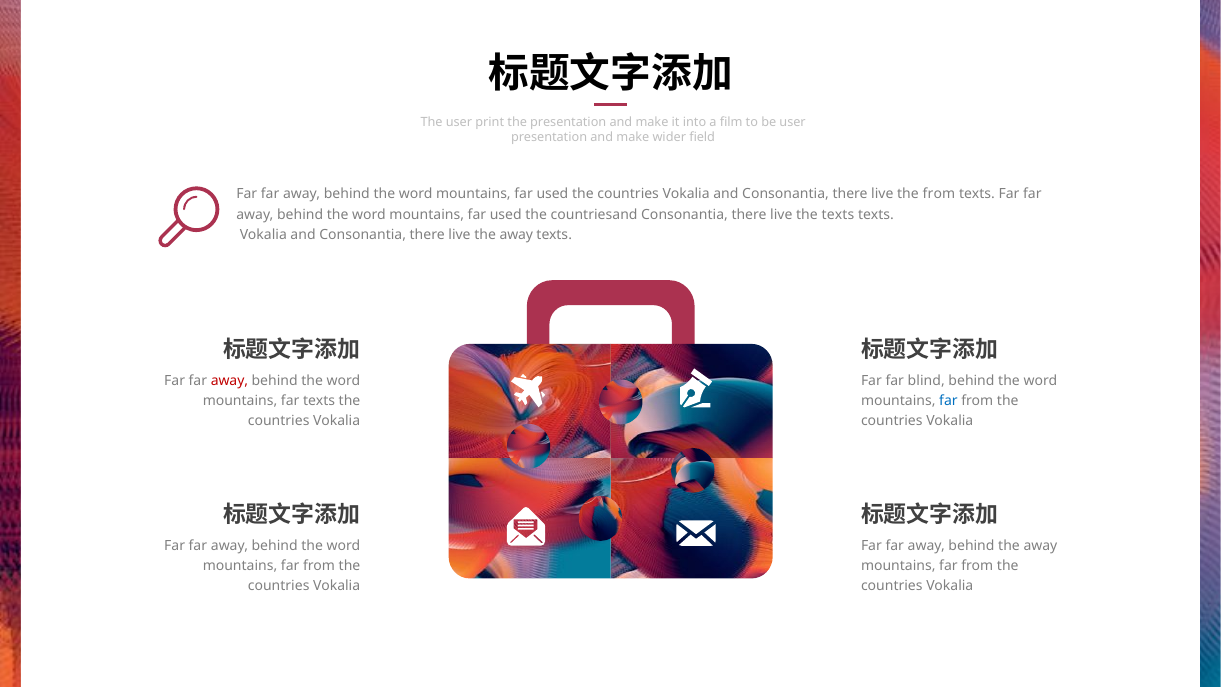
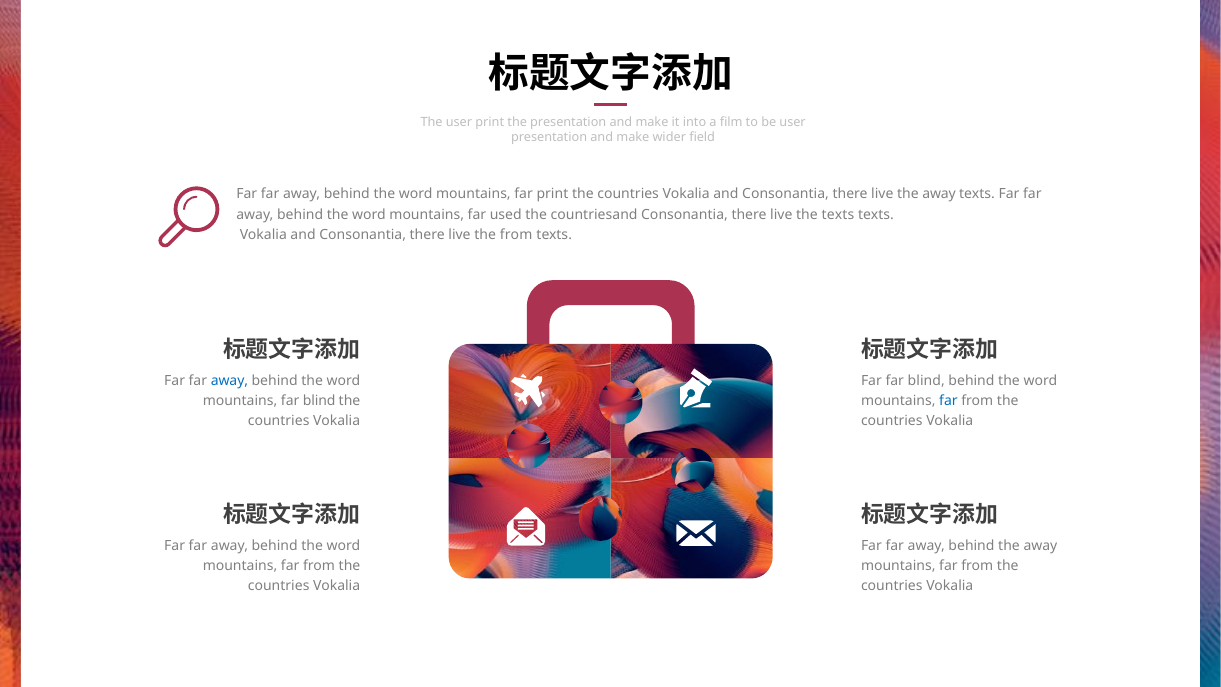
used at (552, 194): used -> print
live the from: from -> away
live the away: away -> from
away at (229, 380) colour: red -> blue
mountains far texts: texts -> blind
